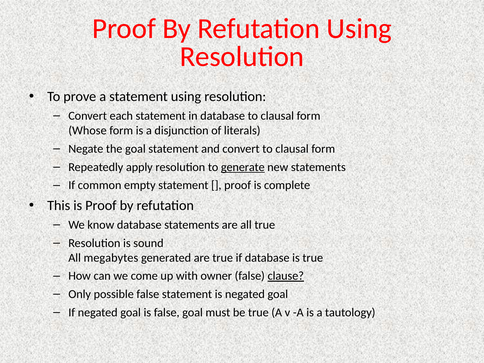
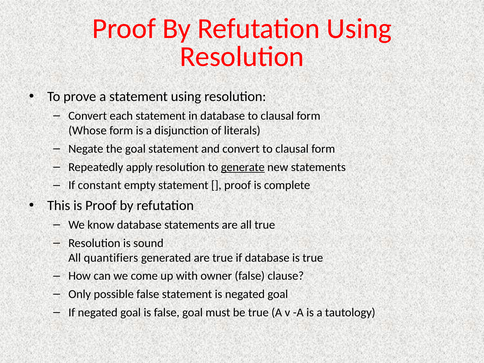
common: common -> constant
megabytes: megabytes -> quantifiers
clause underline: present -> none
